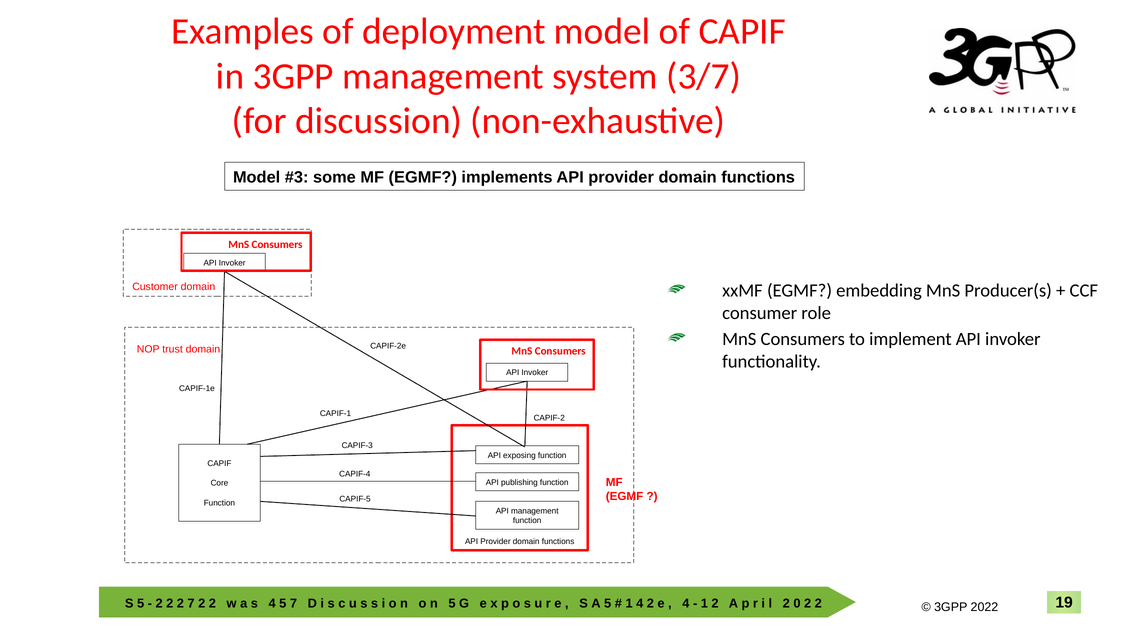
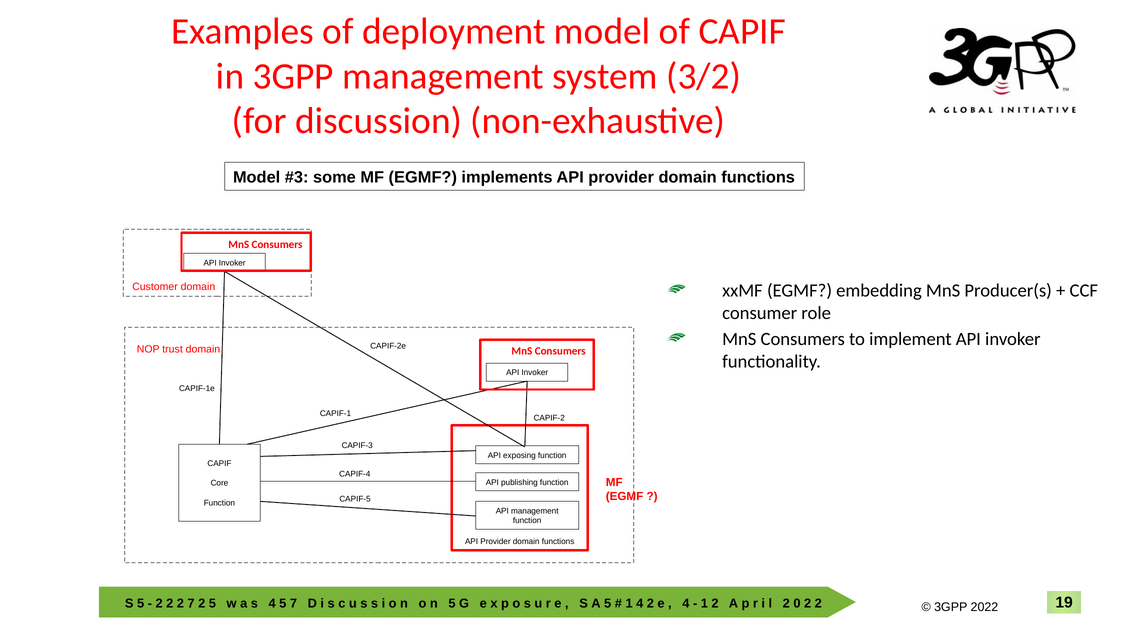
3/7: 3/7 -> 3/2
2 at (212, 604): 2 -> 5
